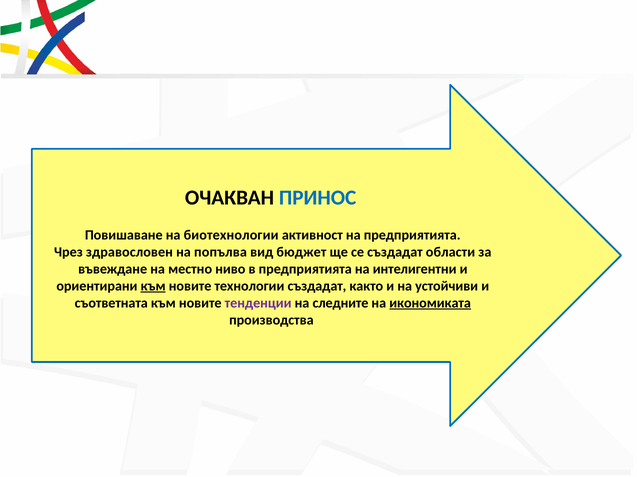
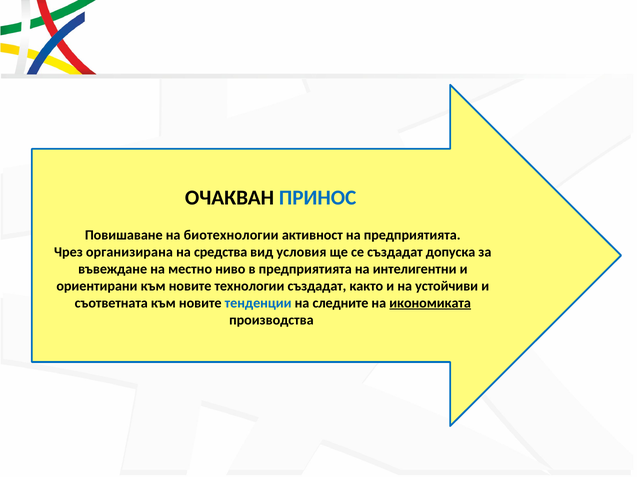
здравословен: здравословен -> организирана
попълва: попълва -> средства
бюджет: бюджет -> условия
области: области -> допуска
към at (153, 287) underline: present -> none
тенденции colour: purple -> blue
